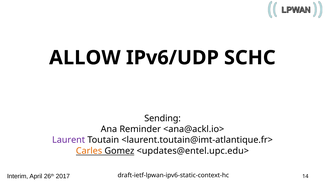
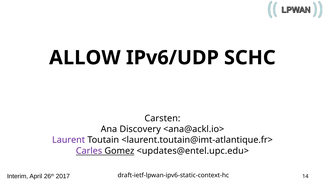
Sending: Sending -> Carsten
Reminder: Reminder -> Discovery
Carles colour: orange -> purple
